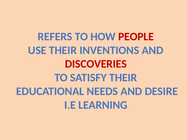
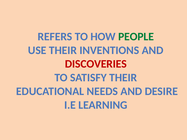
PEOPLE colour: red -> green
